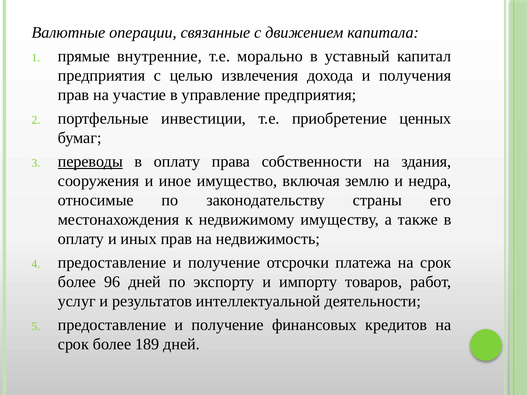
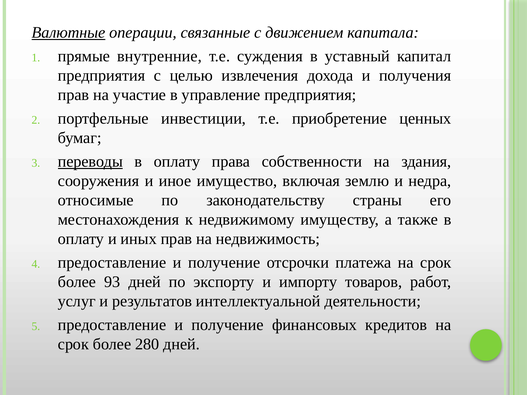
Валютные underline: none -> present
морально: морально -> суждения
96: 96 -> 93
189: 189 -> 280
